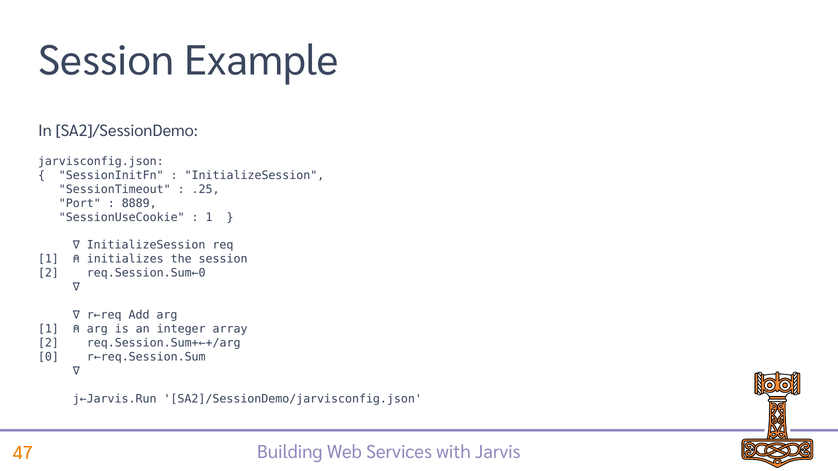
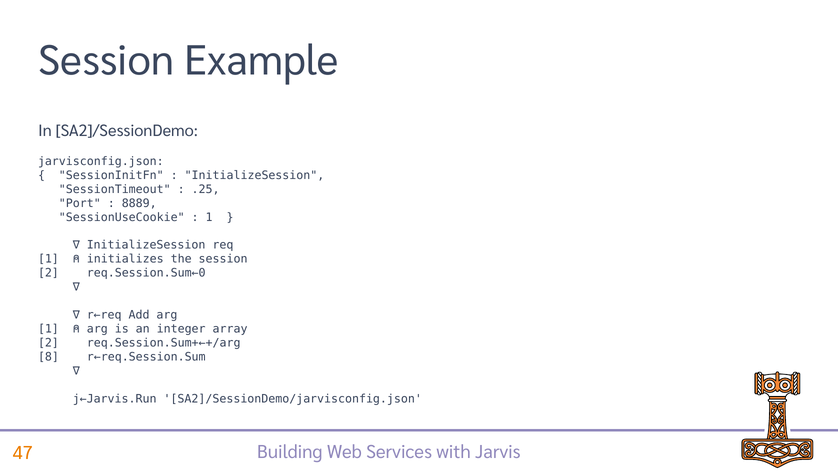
0: 0 -> 8
